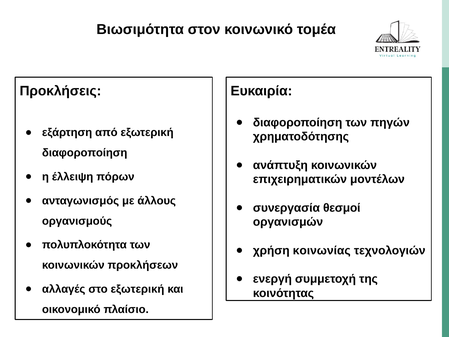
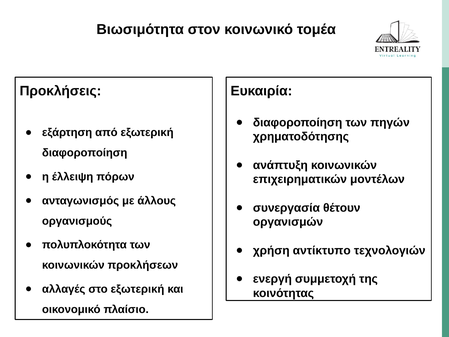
θεσμοί: θεσμοί -> θέτουν
κοινωνίας: κοινωνίας -> αντίκτυπο
